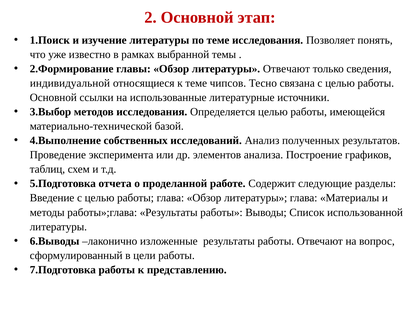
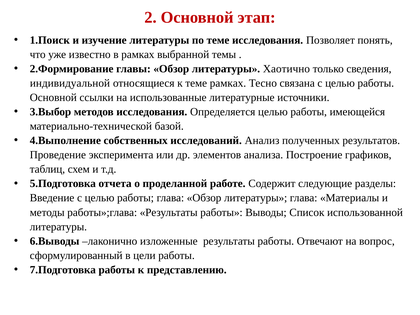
литературы Отвечают: Отвечают -> Хаотично
теме чипсов: чипсов -> рамках
